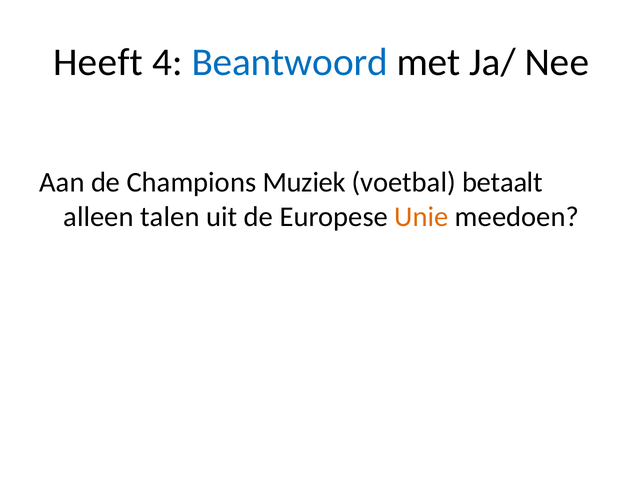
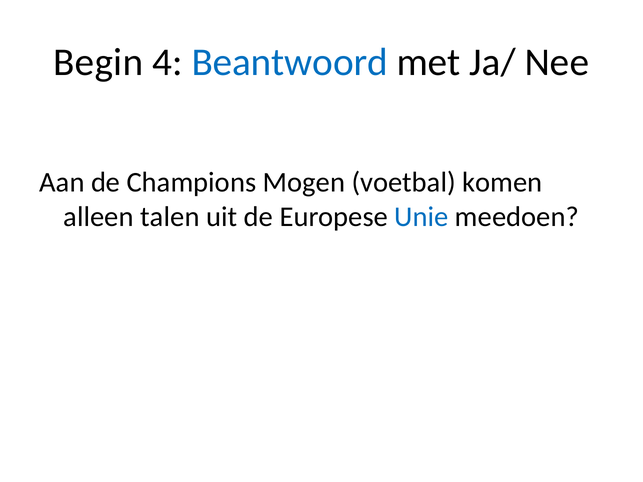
Heeft: Heeft -> Begin
Muziek: Muziek -> Mogen
betaalt: betaalt -> komen
Unie colour: orange -> blue
